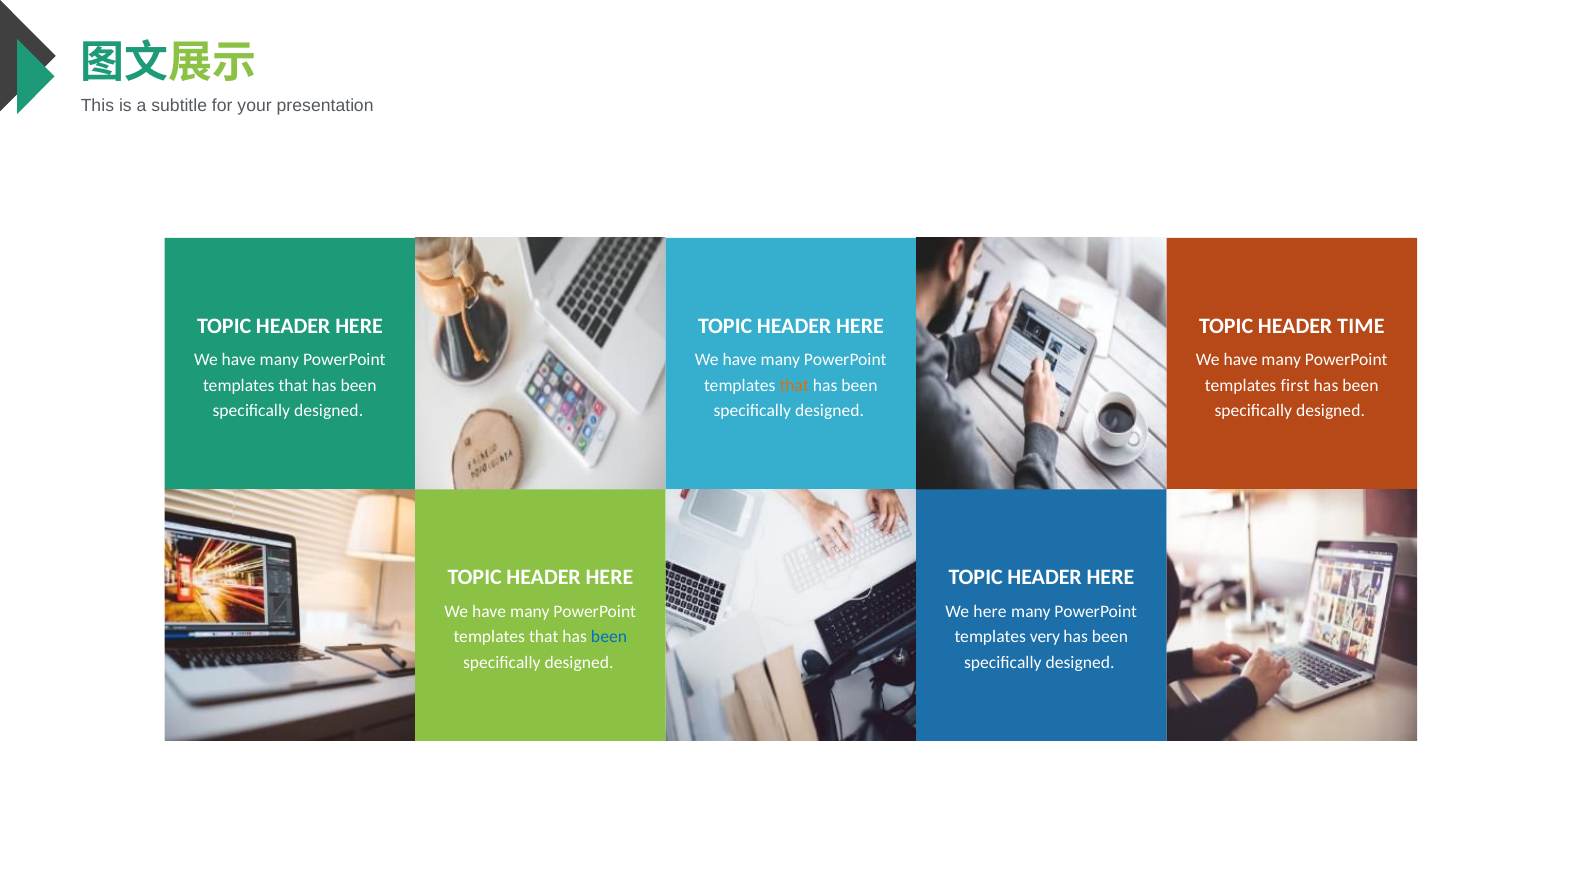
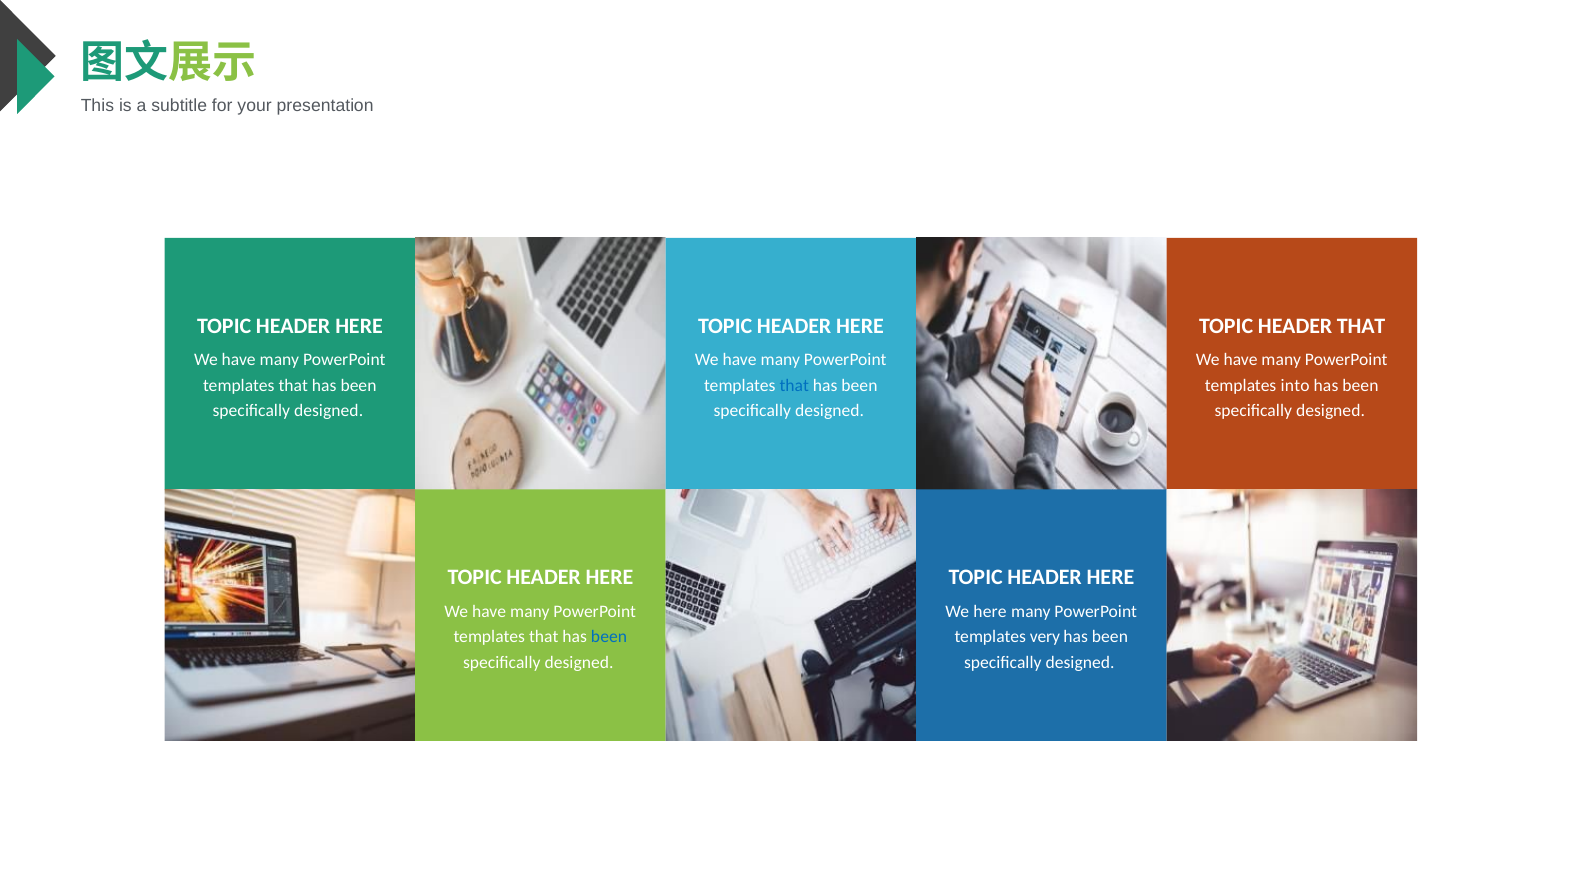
HEADER TIME: TIME -> THAT
that at (794, 385) colour: orange -> blue
first: first -> into
